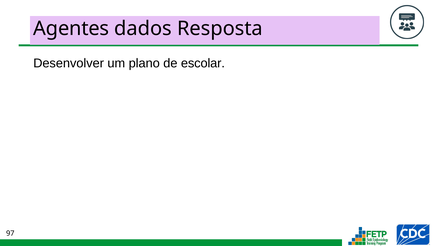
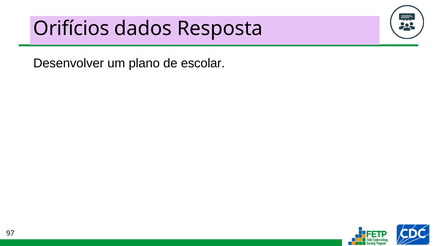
Agentes: Agentes -> Orifícios
